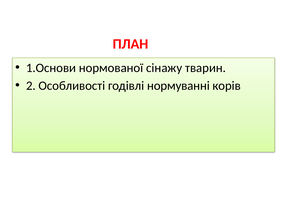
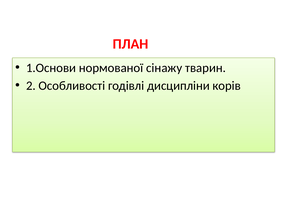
нормуванні: нормуванні -> дисципліни
